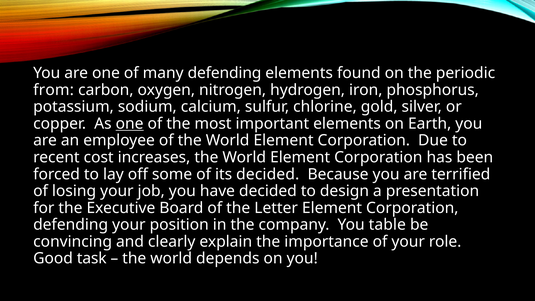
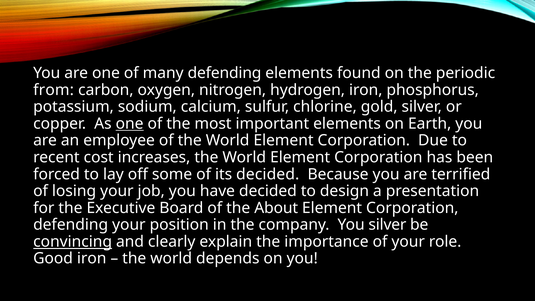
Letter: Letter -> About
You table: table -> silver
convincing underline: none -> present
Good task: task -> iron
